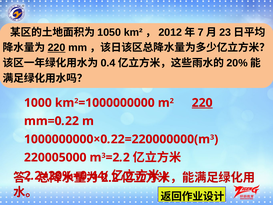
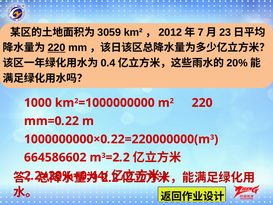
1050: 1050 -> 3059
220 at (202, 103) underline: present -> none
220005000: 220005000 -> 664586602
